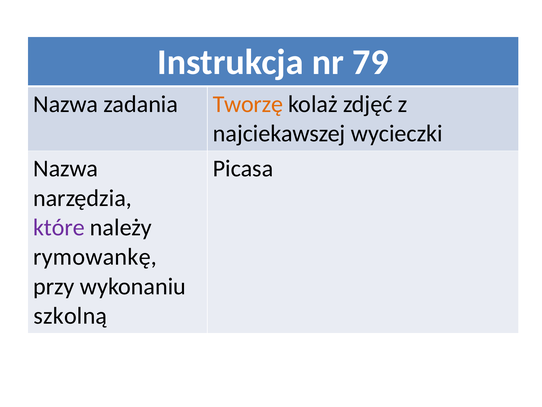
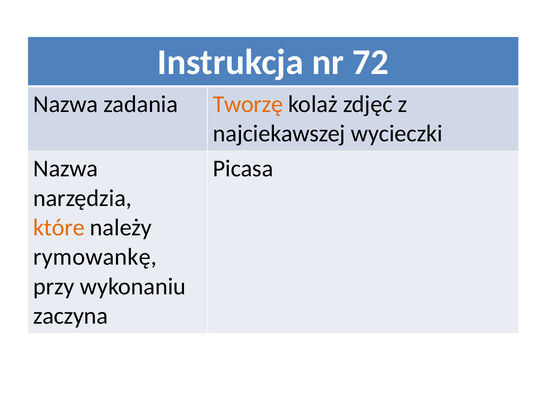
79: 79 -> 72
które colour: purple -> orange
szkolną: szkolną -> zaczyna
